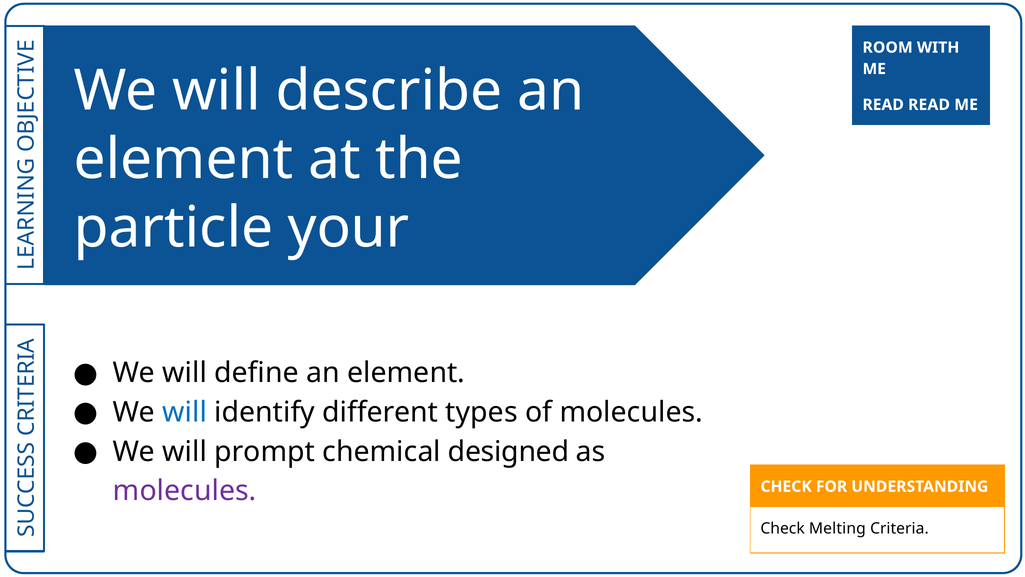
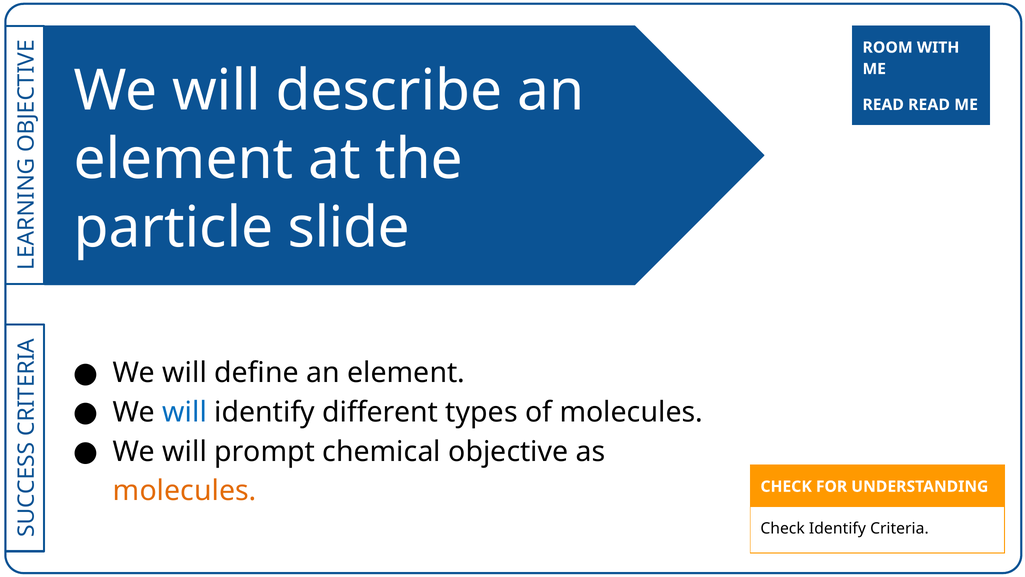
your: your -> slide
designed: designed -> objective
molecules at (185, 491) colour: purple -> orange
Check Melting: Melting -> Identify
